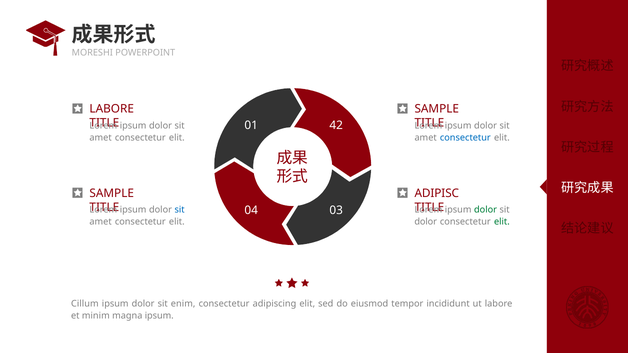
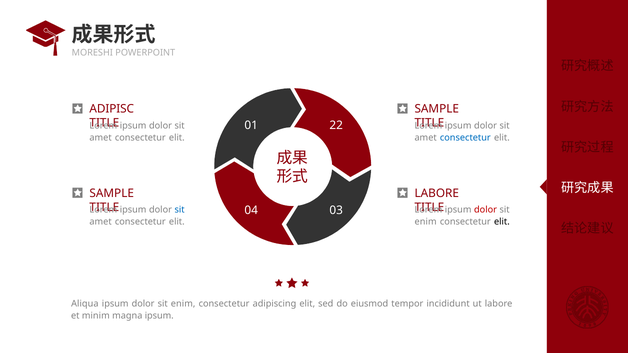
LABORE at (112, 109): LABORE -> ADIPISC
42: 42 -> 22
ADIPISC at (437, 193): ADIPISC -> LABORE
dolor at (486, 210) colour: green -> red
dolor at (426, 222): dolor -> enim
elit at (502, 222) colour: green -> black
Cillum: Cillum -> Aliqua
